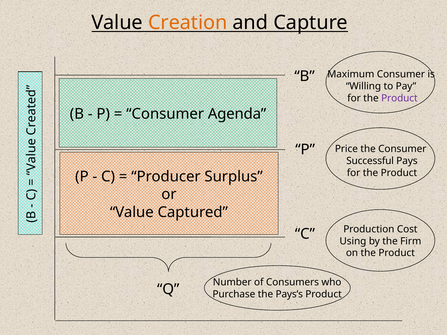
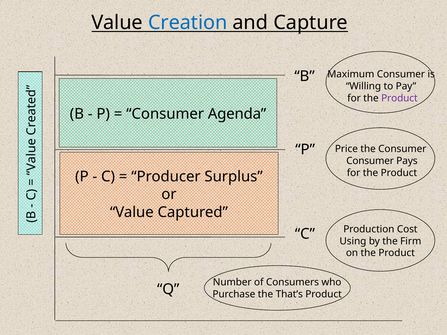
Creation colour: orange -> blue
Successful at (370, 161): Successful -> Consumer
Pays’s: Pays’s -> That’s
